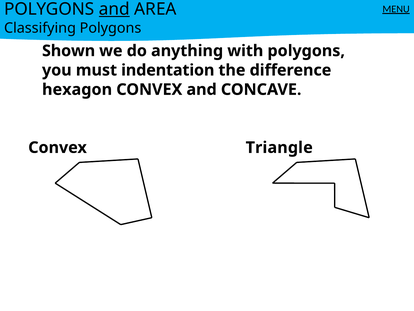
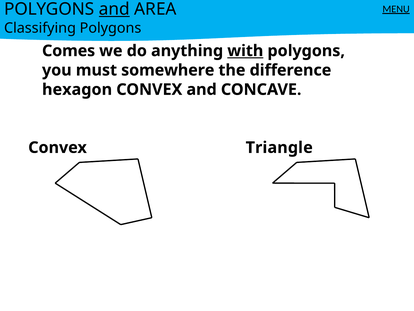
Shown: Shown -> Comes
with underline: none -> present
indentation: indentation -> somewhere
